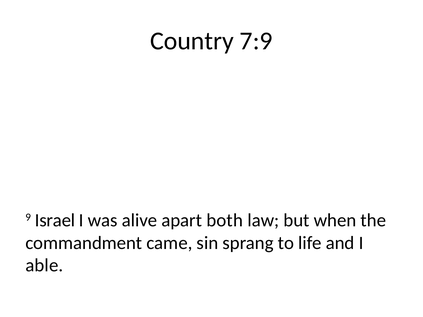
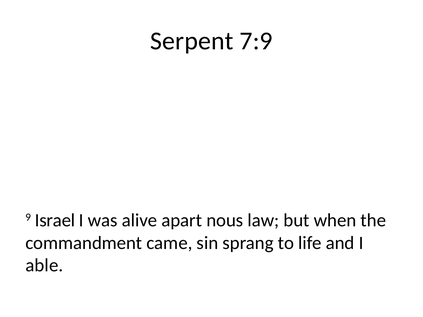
Country: Country -> Serpent
both: both -> nous
